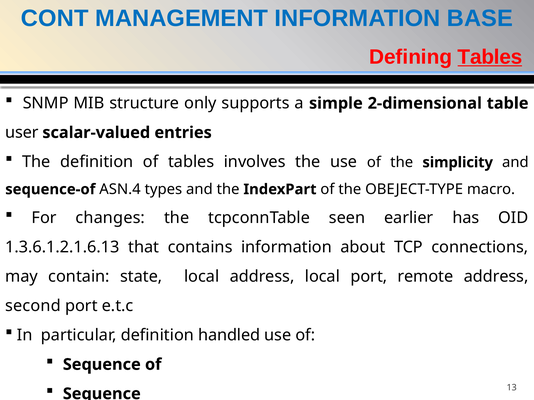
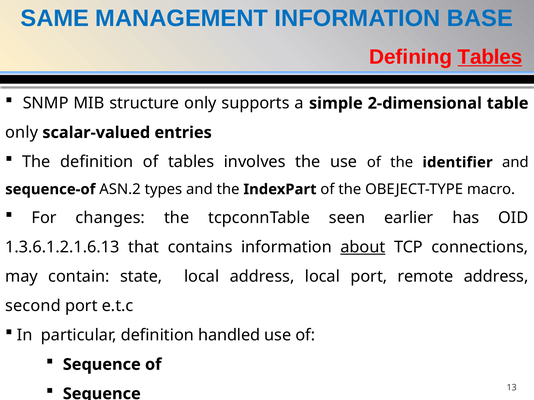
CONT: CONT -> SAME
user at (22, 133): user -> only
simplicity: simplicity -> identifier
ASN.4: ASN.4 -> ASN.2
about underline: none -> present
